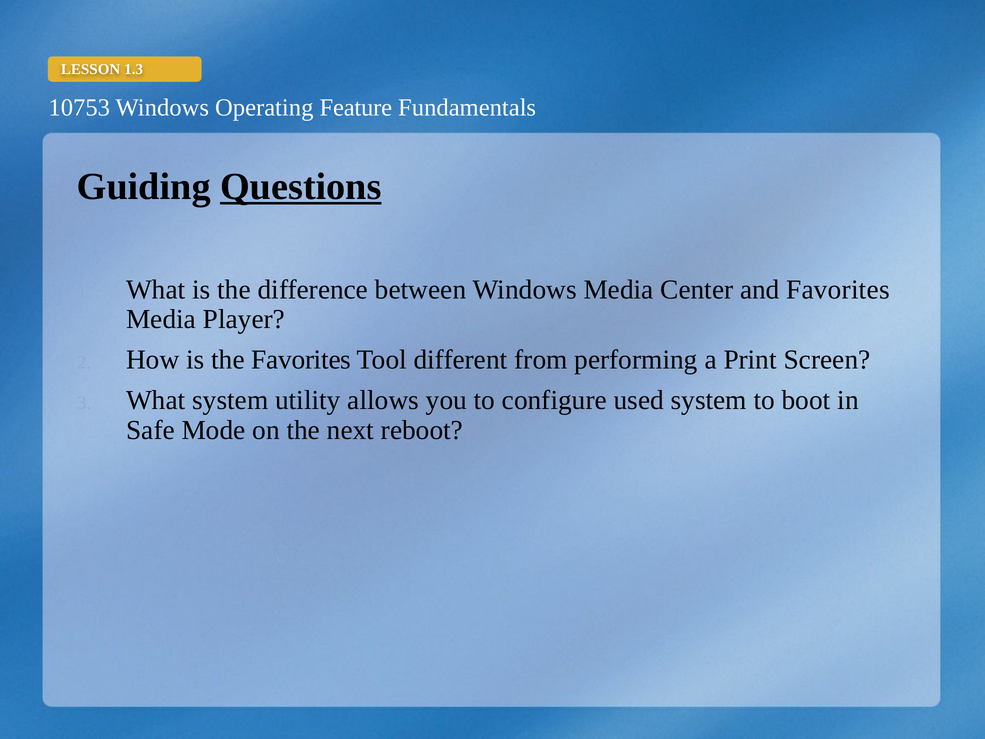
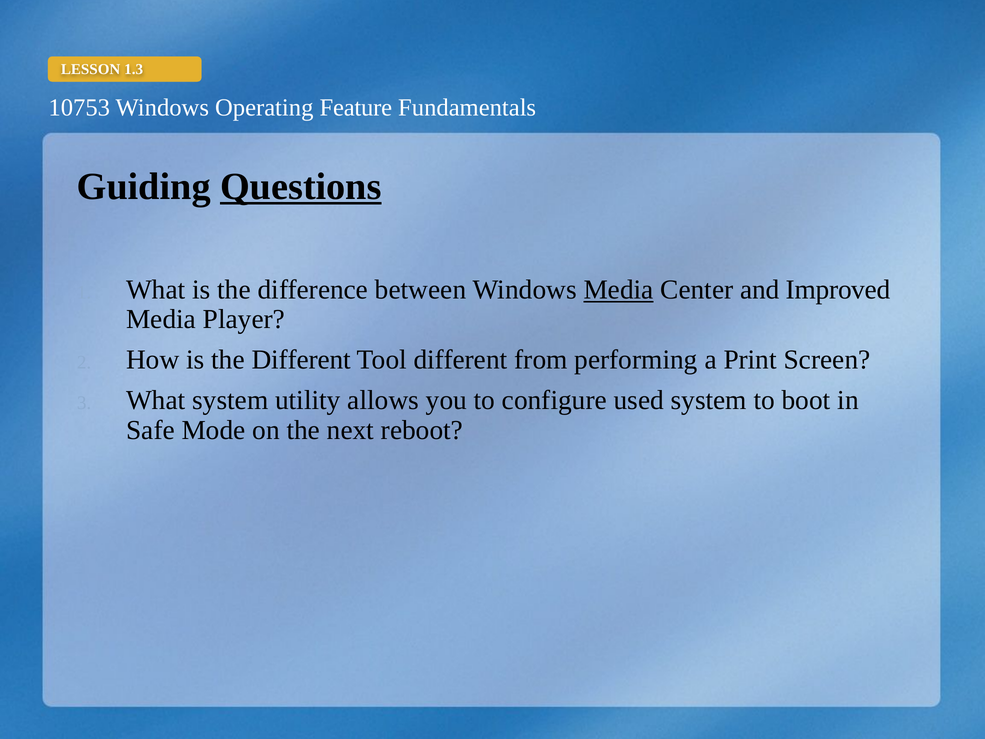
Media at (618, 290) underline: none -> present
and Favorites: Favorites -> Improved
the Favorites: Favorites -> Different
